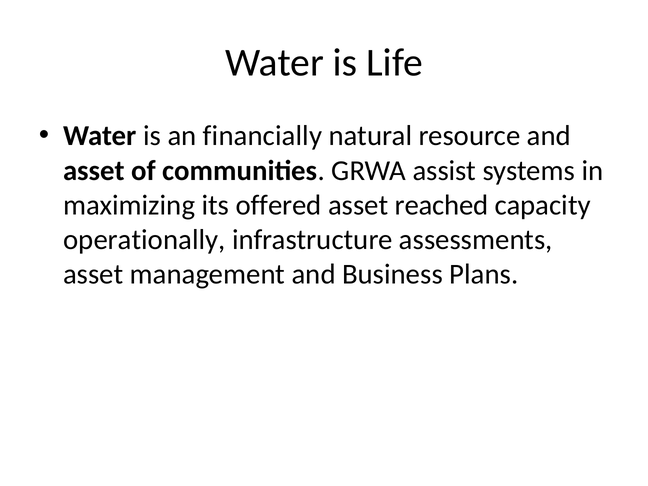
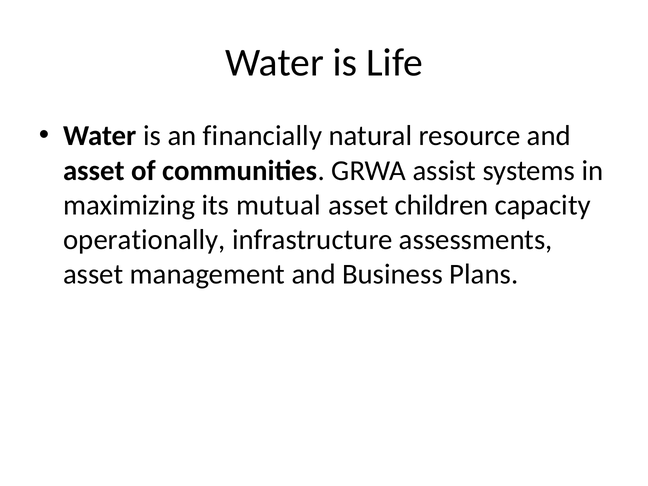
offered: offered -> mutual
reached: reached -> children
